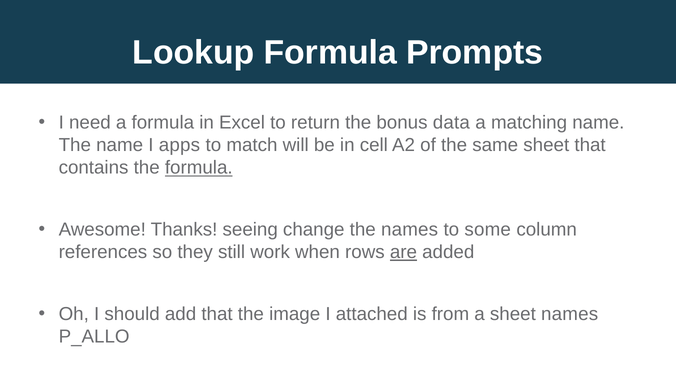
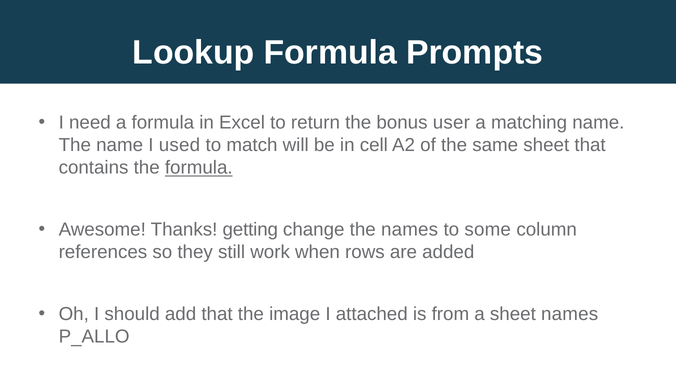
data: data -> user
apps: apps -> used
seeing: seeing -> getting
are underline: present -> none
